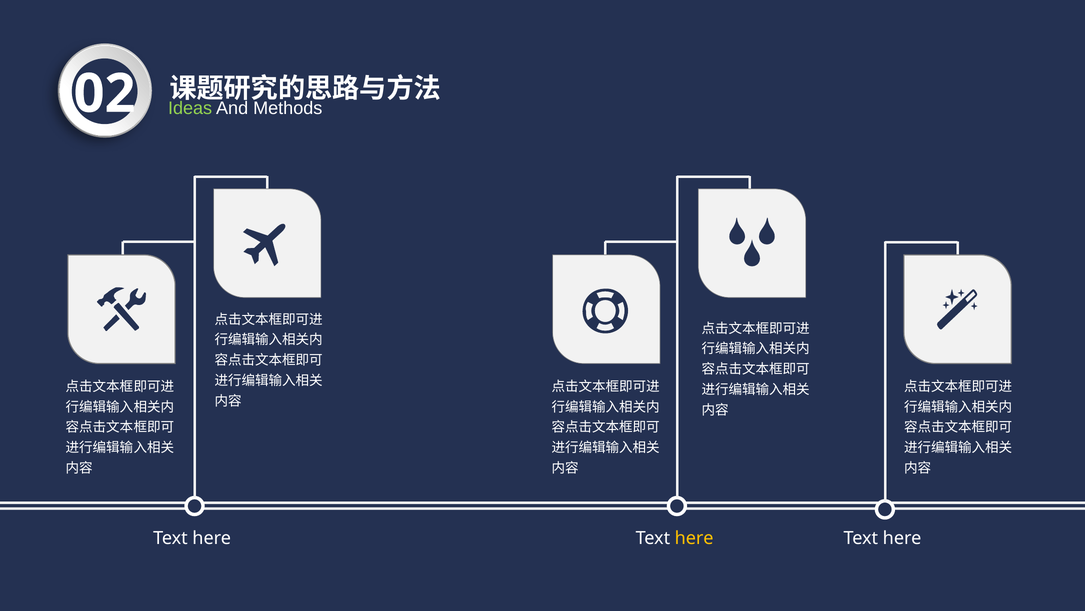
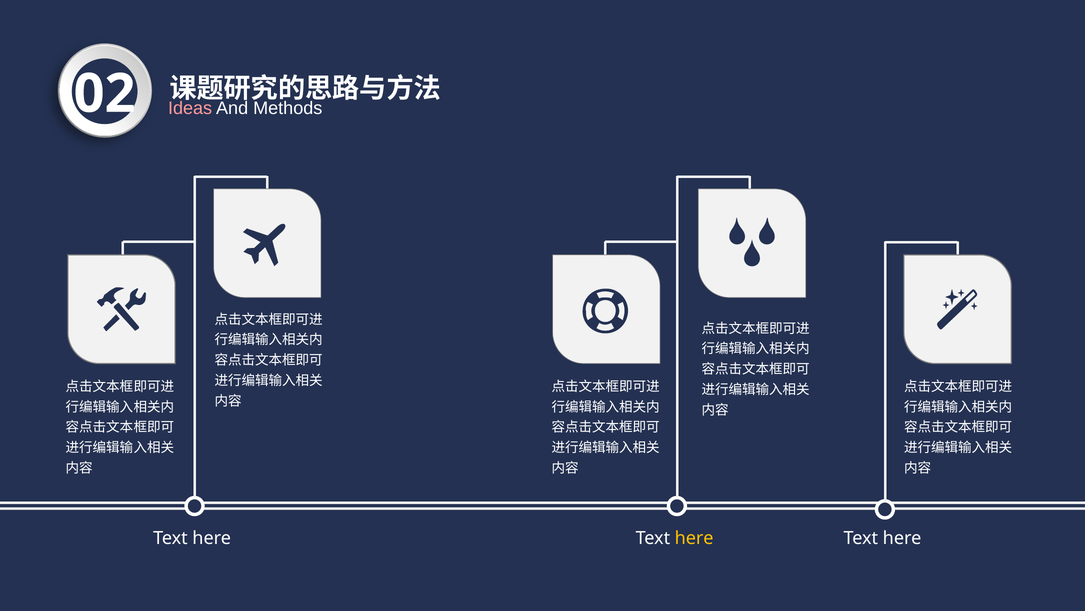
Ideas colour: light green -> pink
